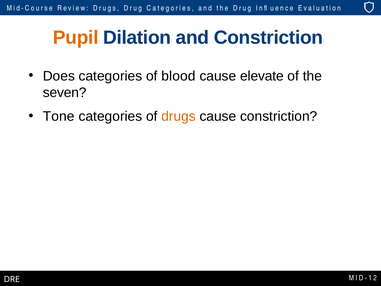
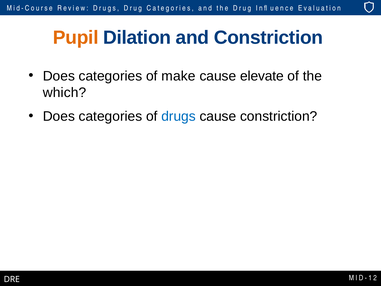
blood: blood -> make
seven: seven -> which
Tone at (59, 116): Tone -> Does
drugs at (179, 116) colour: orange -> blue
